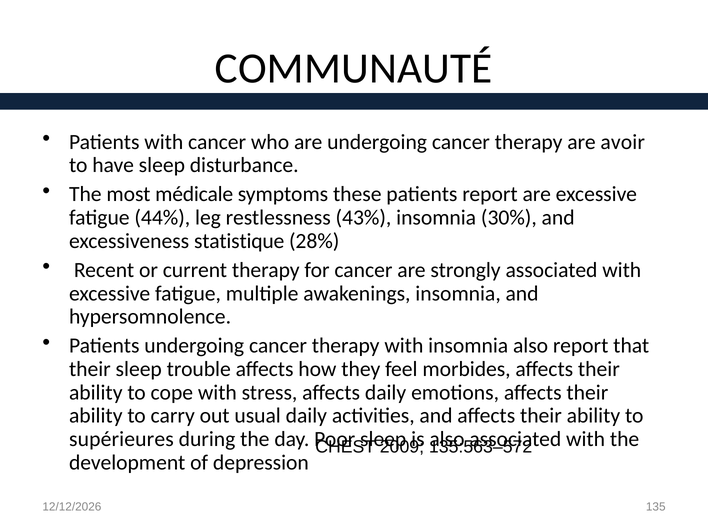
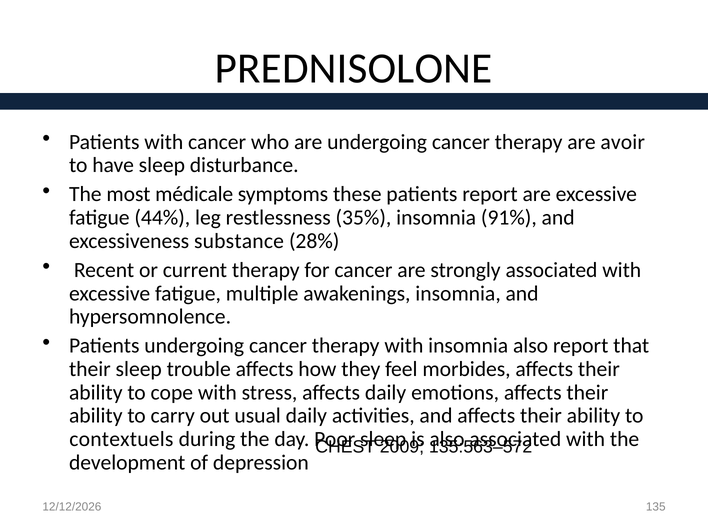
COMMUNAUTÉ: COMMUNAUTÉ -> PREDNISOLONE
43%: 43% -> 35%
30%: 30% -> 91%
statistique: statistique -> substance
supérieures: supérieures -> contextuels
